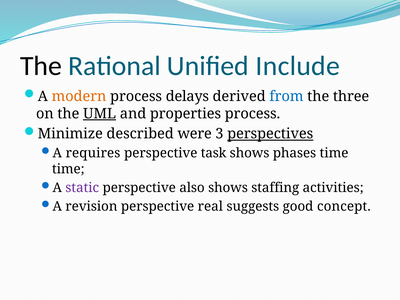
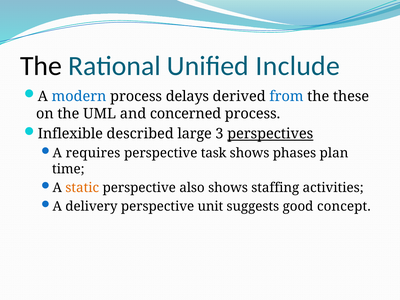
modern colour: orange -> blue
three: three -> these
UML underline: present -> none
properties: properties -> concerned
Minimize: Minimize -> Inflexible
were: were -> large
phases time: time -> plan
static colour: purple -> orange
revision: revision -> delivery
real: real -> unit
